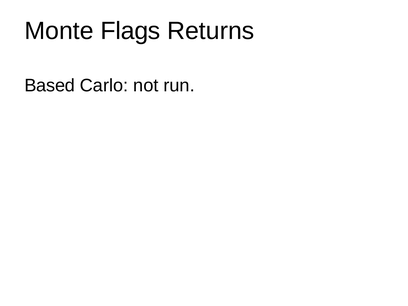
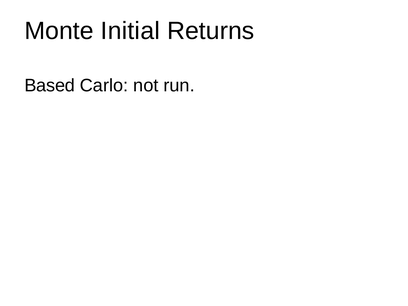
Flags: Flags -> Initial
